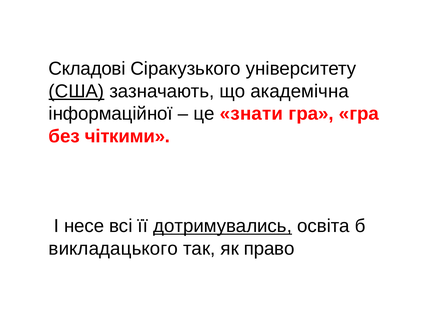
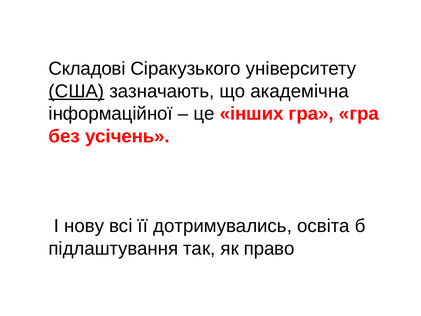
знати: знати -> інших
чіткими: чіткими -> усічень
несе: несе -> нову
дотримувались underline: present -> none
викладацького: викладацького -> підлаштування
